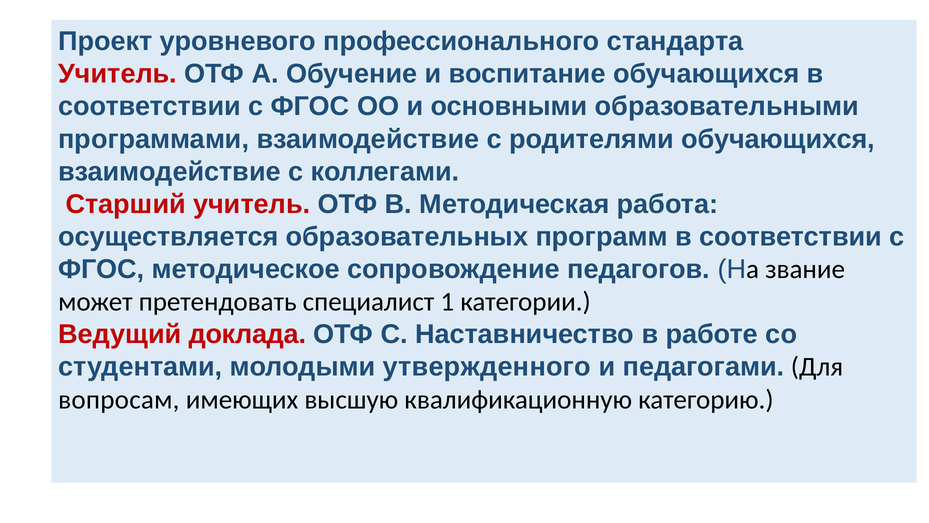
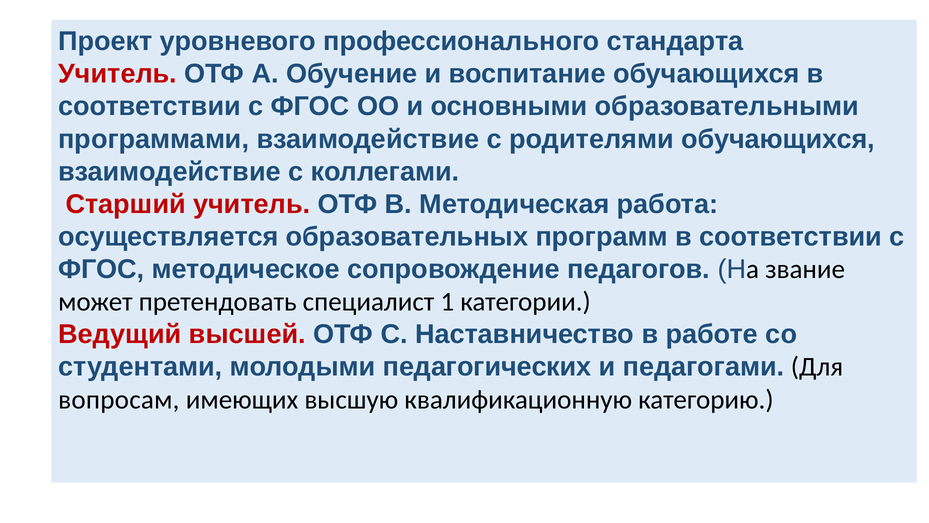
доклада: доклада -> высшей
утвержденного: утвержденного -> педагогических
